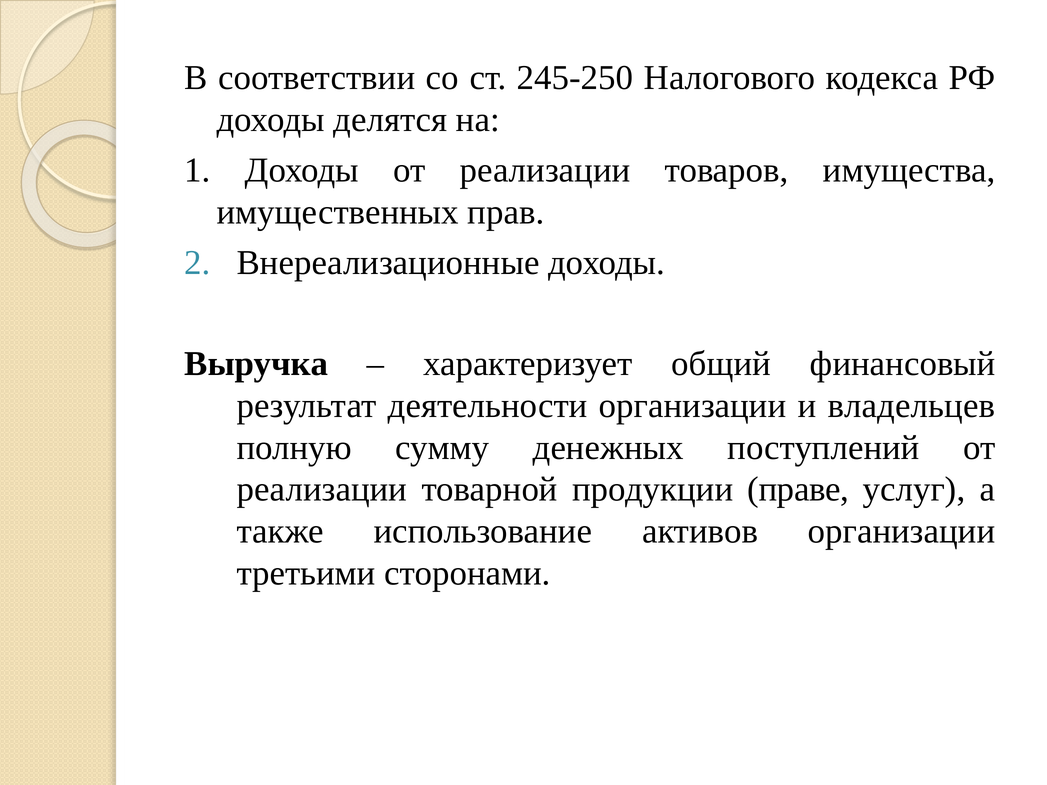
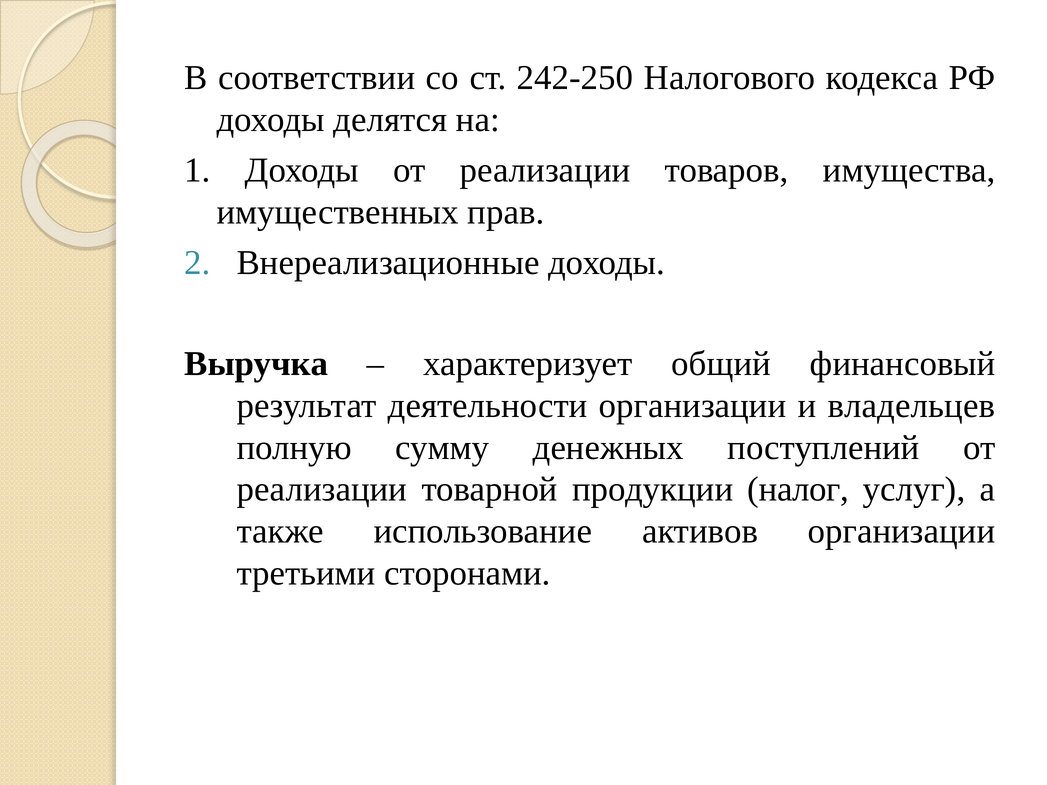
245-250: 245-250 -> 242-250
праве: праве -> налог
